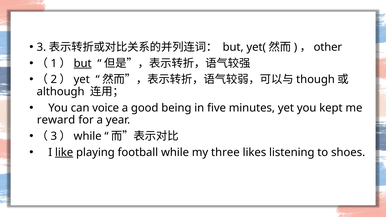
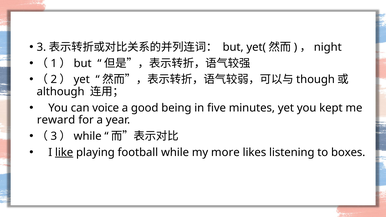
other: other -> night
but at (83, 63) underline: present -> none
three: three -> more
shoes: shoes -> boxes
